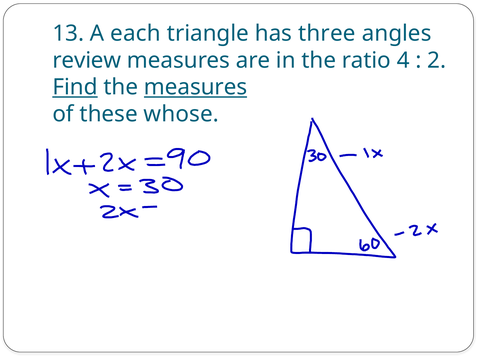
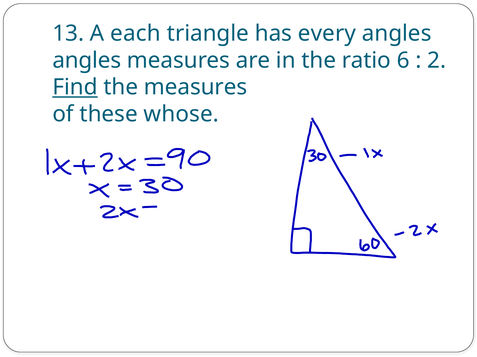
three: three -> every
review at (87, 60): review -> angles
4: 4 -> 6
measures at (196, 87) underline: present -> none
